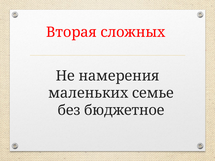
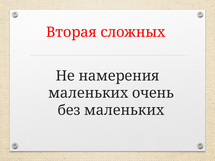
семье: семье -> очень
без бюджетное: бюджетное -> маленьких
